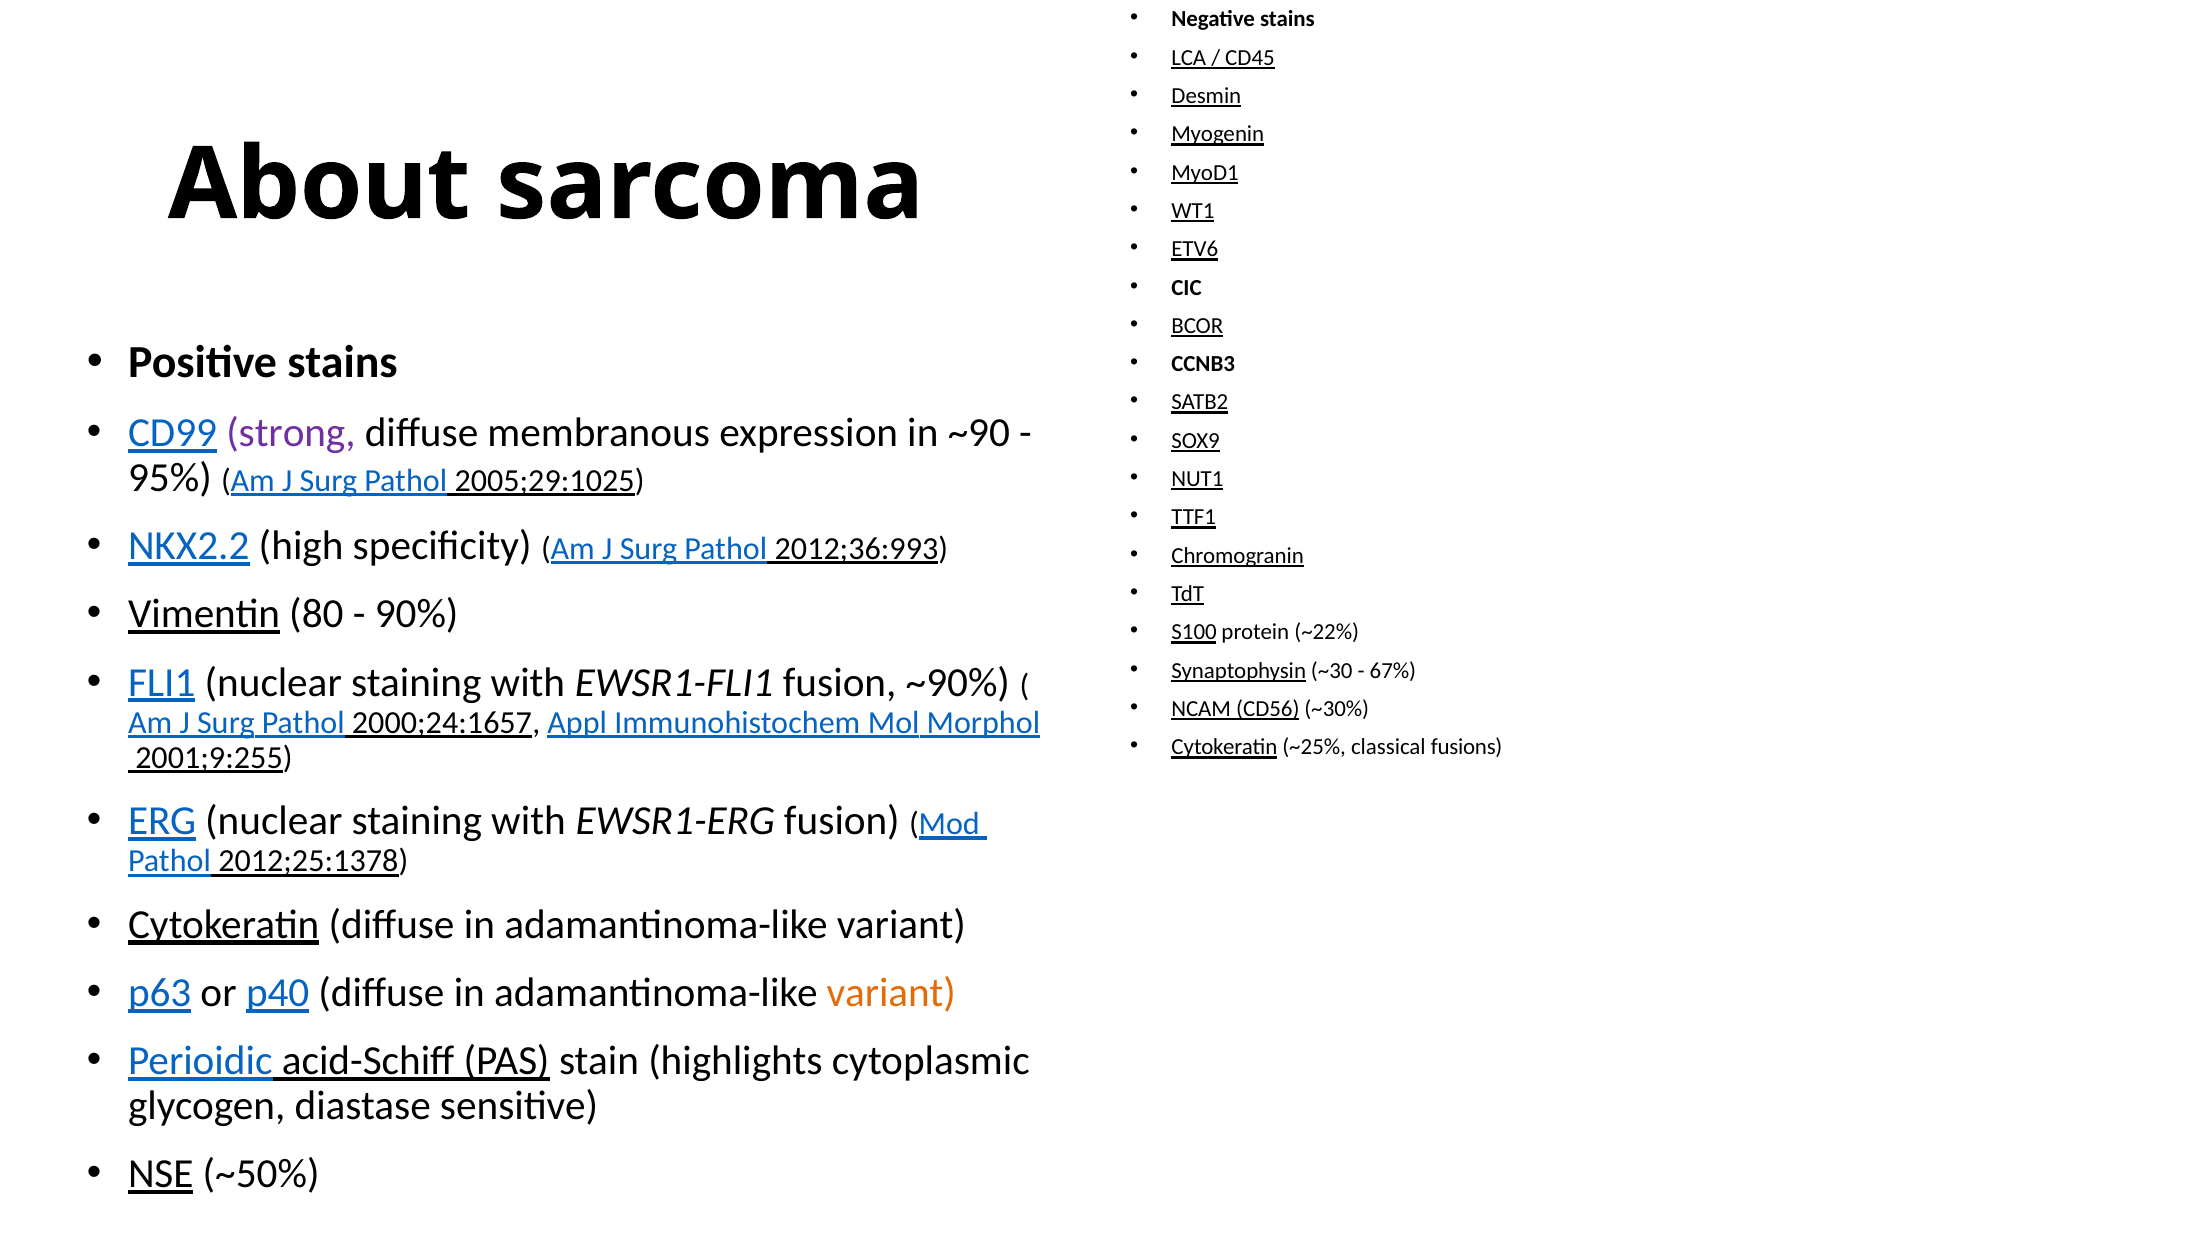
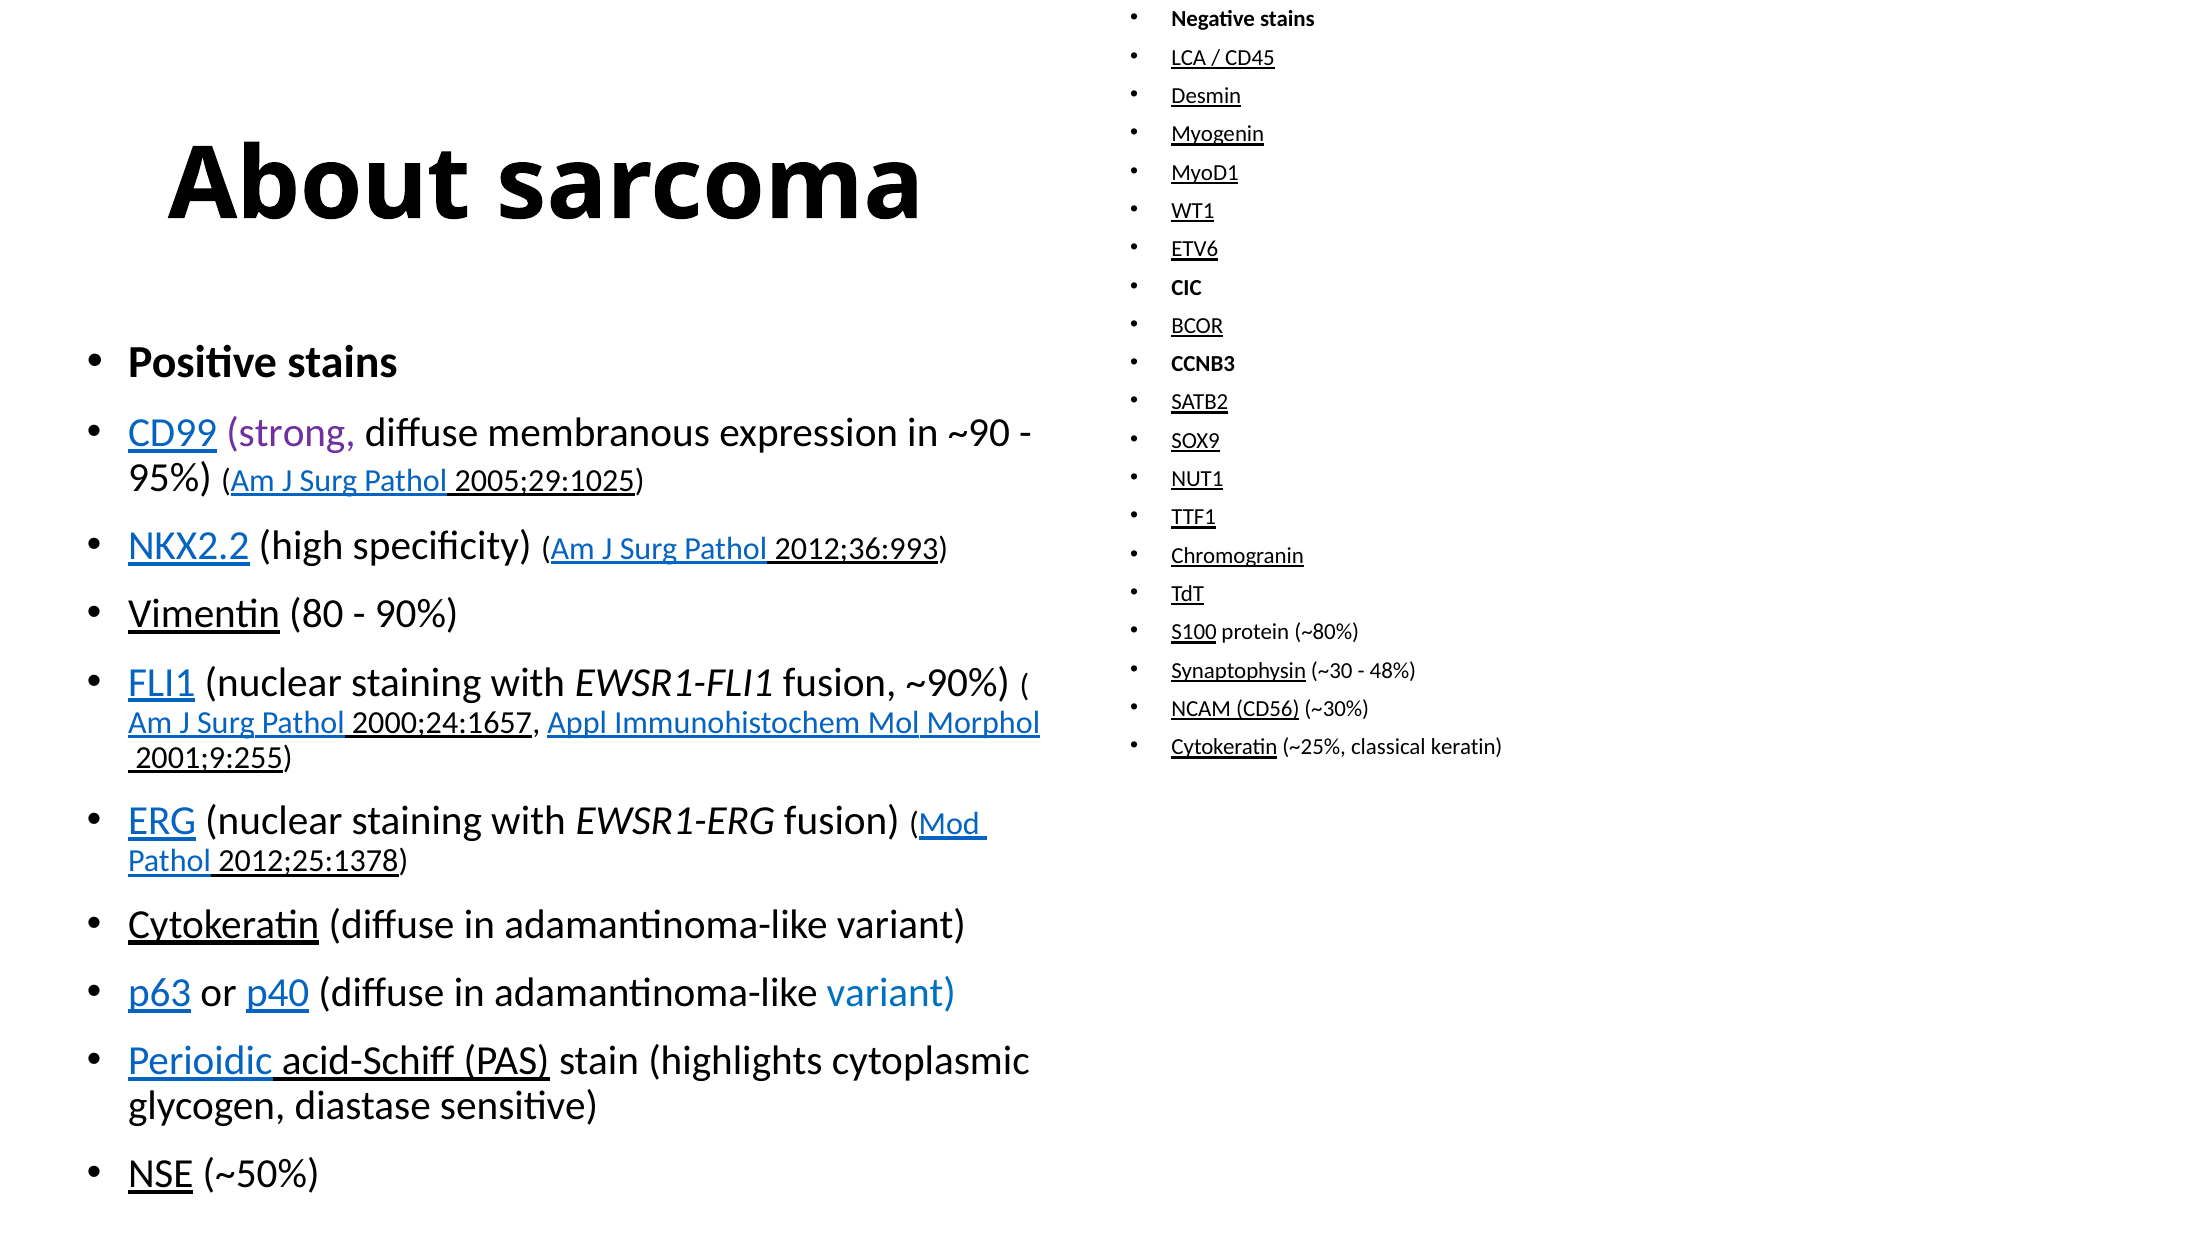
~22%: ~22% -> ~80%
67%: 67% -> 48%
fusions: fusions -> keratin
variant at (891, 992) colour: orange -> blue
